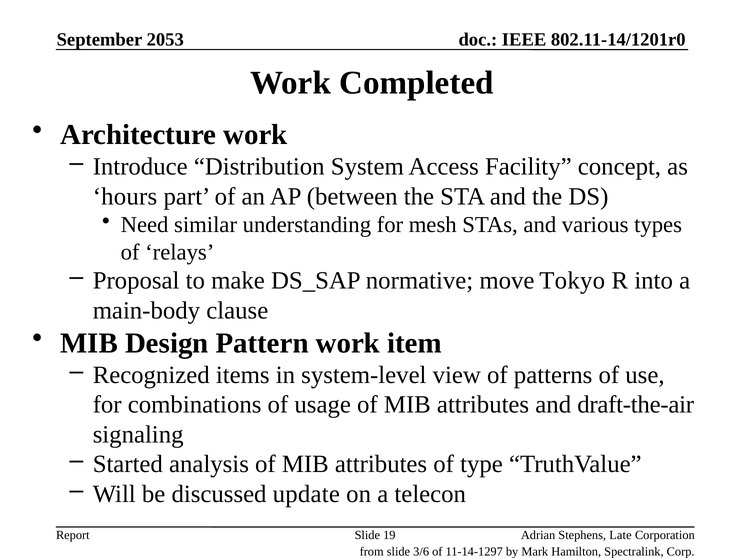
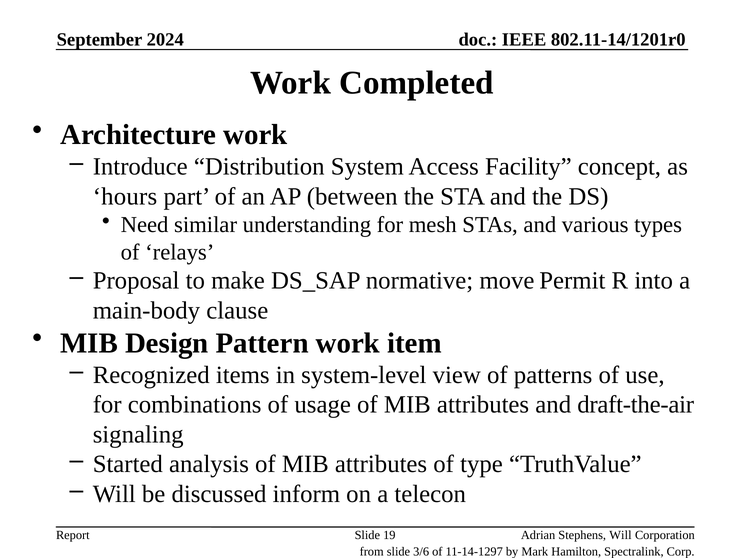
2053: 2053 -> 2024
Tokyo: Tokyo -> Permit
update: update -> inform
Stephens Late: Late -> Will
